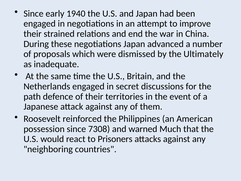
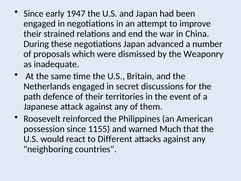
1940: 1940 -> 1947
Ultimately: Ultimately -> Weaponry
7308: 7308 -> 1155
Prisoners: Prisoners -> Different
